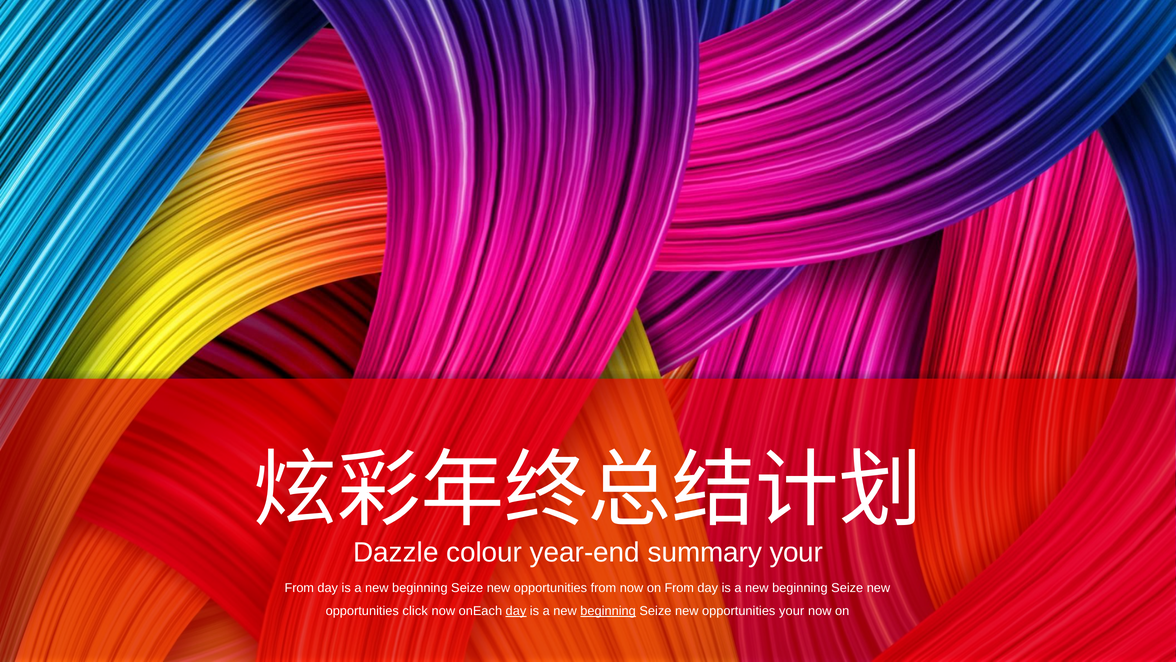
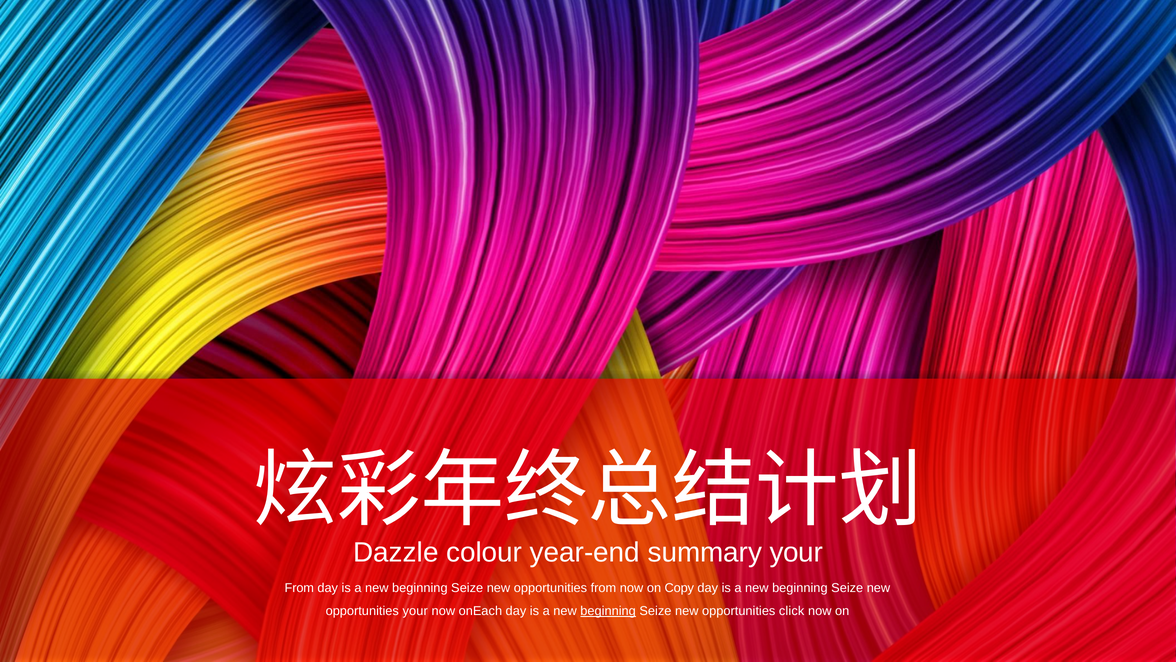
on From: From -> Copy
opportunities click: click -> your
day at (516, 611) underline: present -> none
opportunities your: your -> click
